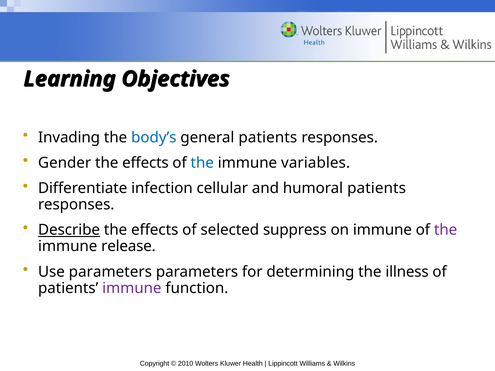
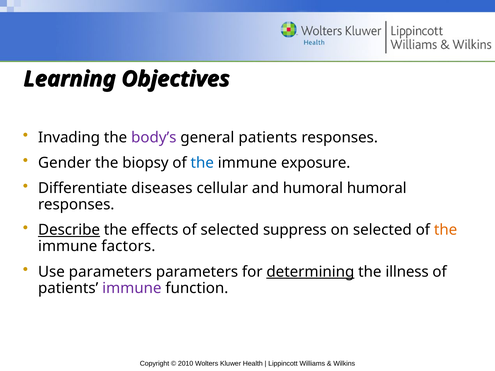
body’s colour: blue -> purple
effects at (145, 163): effects -> biopsy
variables: variables -> exposure
infection: infection -> diseases
humoral patients: patients -> humoral
on immune: immune -> selected
the at (446, 230) colour: purple -> orange
release: release -> factors
determining underline: none -> present
